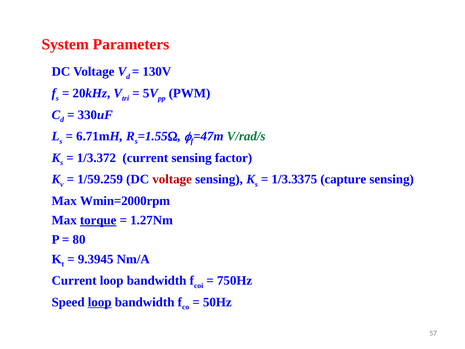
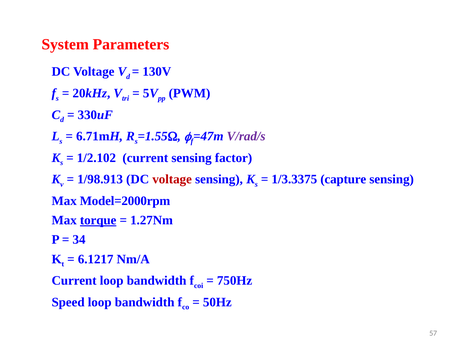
V/rad/s colour: green -> purple
1/3.372: 1/3.372 -> 1/2.102
1/59.259: 1/59.259 -> 1/98.913
Wmin=2000rpm: Wmin=2000rpm -> Model=2000rpm
80: 80 -> 34
9.3945: 9.3945 -> 6.1217
loop at (100, 302) underline: present -> none
